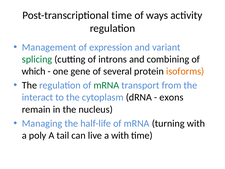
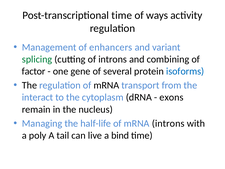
expression: expression -> enhancers
which: which -> factor
isoforms colour: orange -> blue
mRNA at (106, 85) colour: green -> black
mRNA turning: turning -> introns
a with: with -> bind
